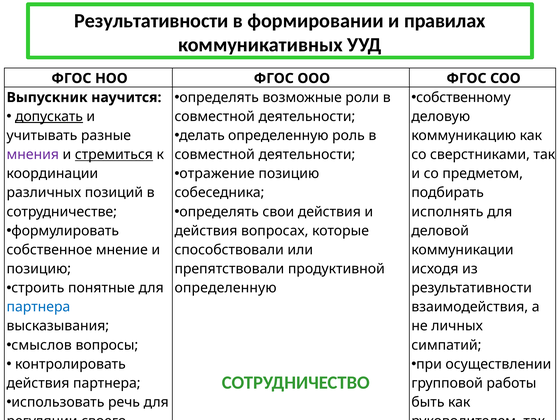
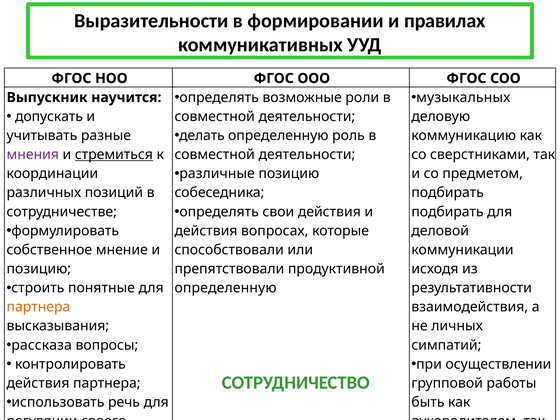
Результативности at (151, 21): Результативности -> Выразительности
собственному: собственному -> музыкальных
допускать underline: present -> none
отражение: отражение -> различные
исполнять at (447, 212): исполнять -> подбирать
партнера at (38, 307) colour: blue -> orange
смыслов: смыслов -> рассказа
